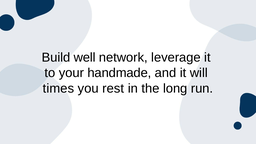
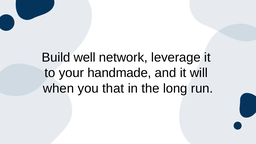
times: times -> when
rest: rest -> that
